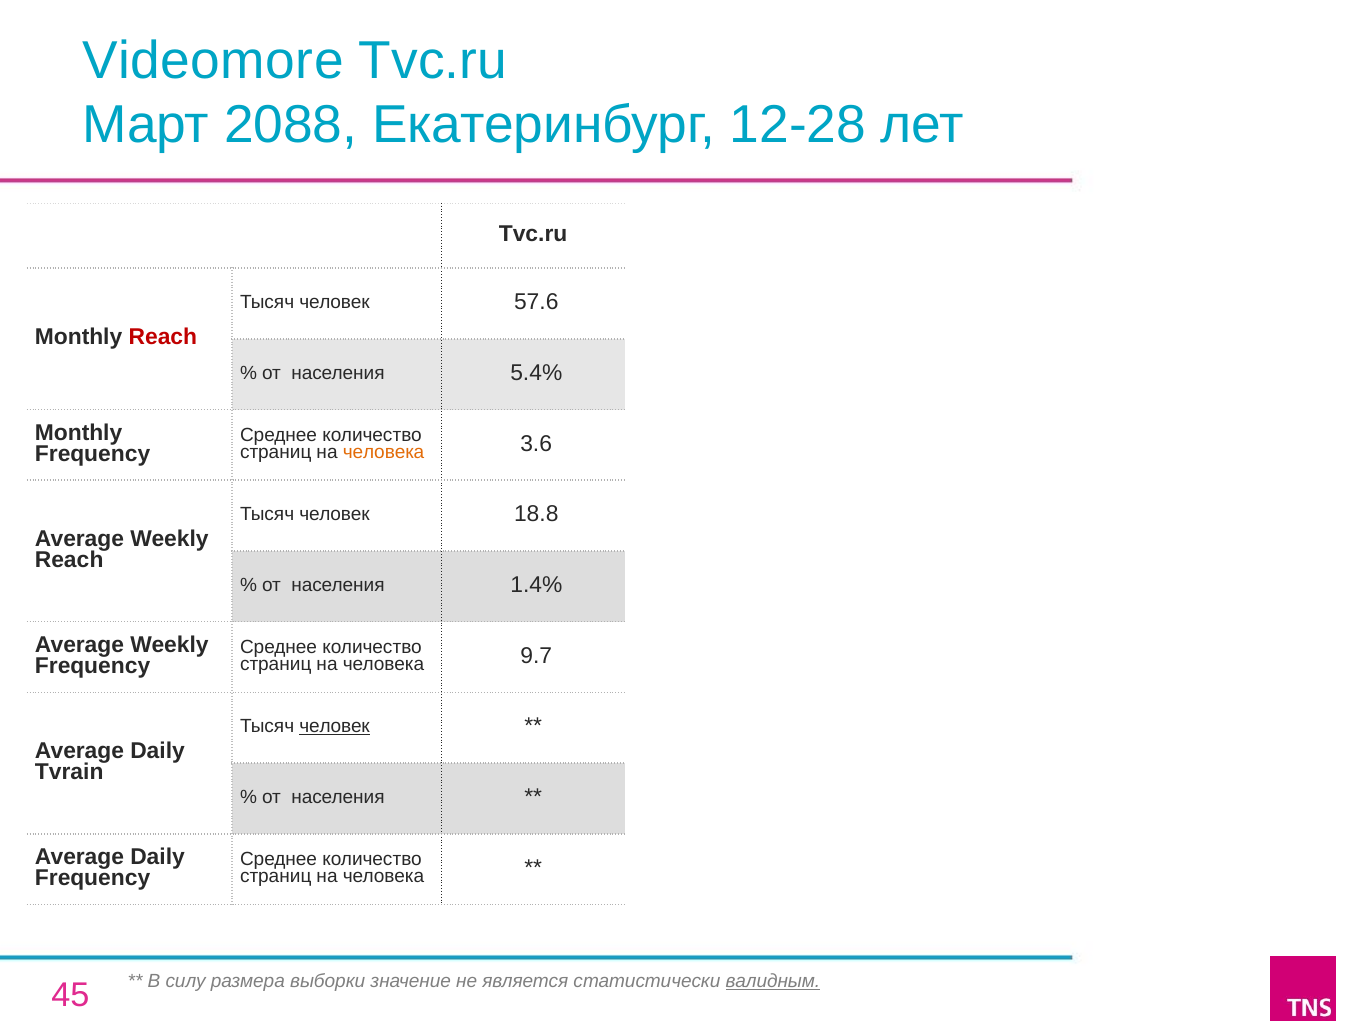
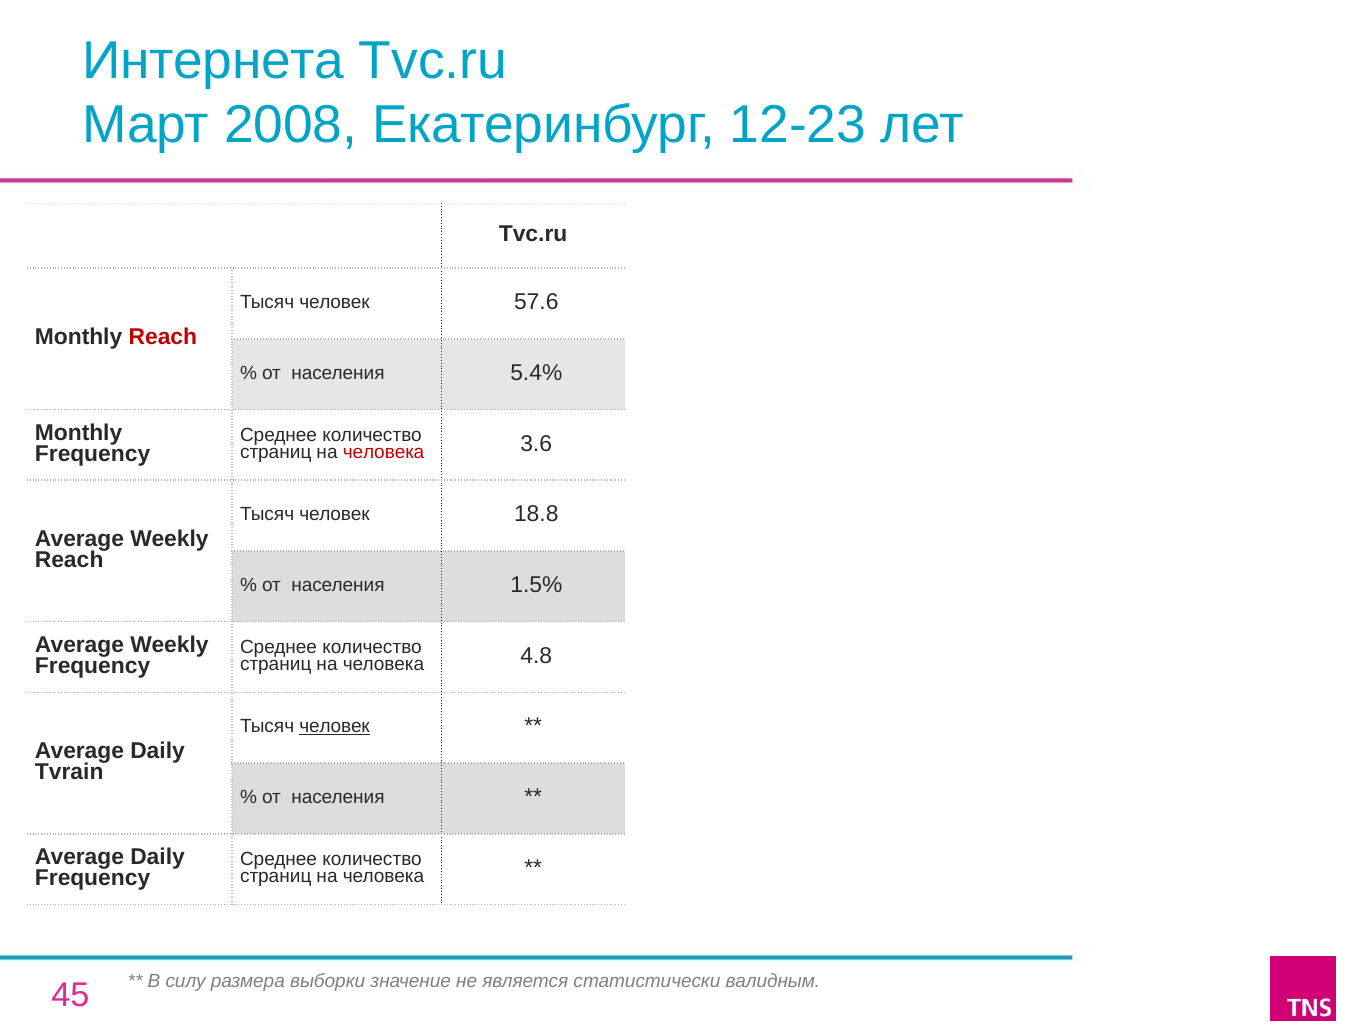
Videomore: Videomore -> Интернета
2088: 2088 -> 2008
12-28: 12-28 -> 12-23
человека at (383, 452) colour: orange -> red
1.4%: 1.4% -> 1.5%
9.7: 9.7 -> 4.8
валидным underline: present -> none
